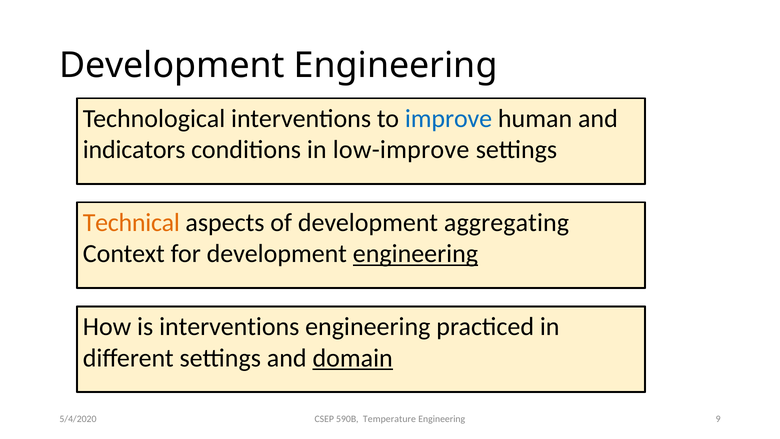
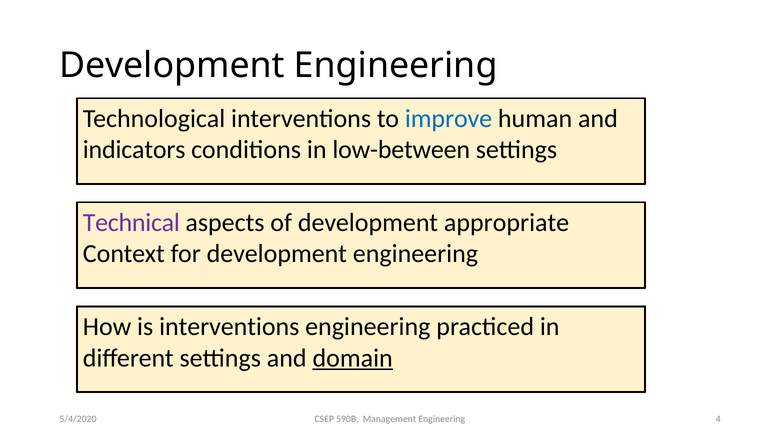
low-improve: low-improve -> low-between
Technical colour: orange -> purple
aggregating: aggregating -> appropriate
engineering at (415, 254) underline: present -> none
Temperature: Temperature -> Management
9: 9 -> 4
